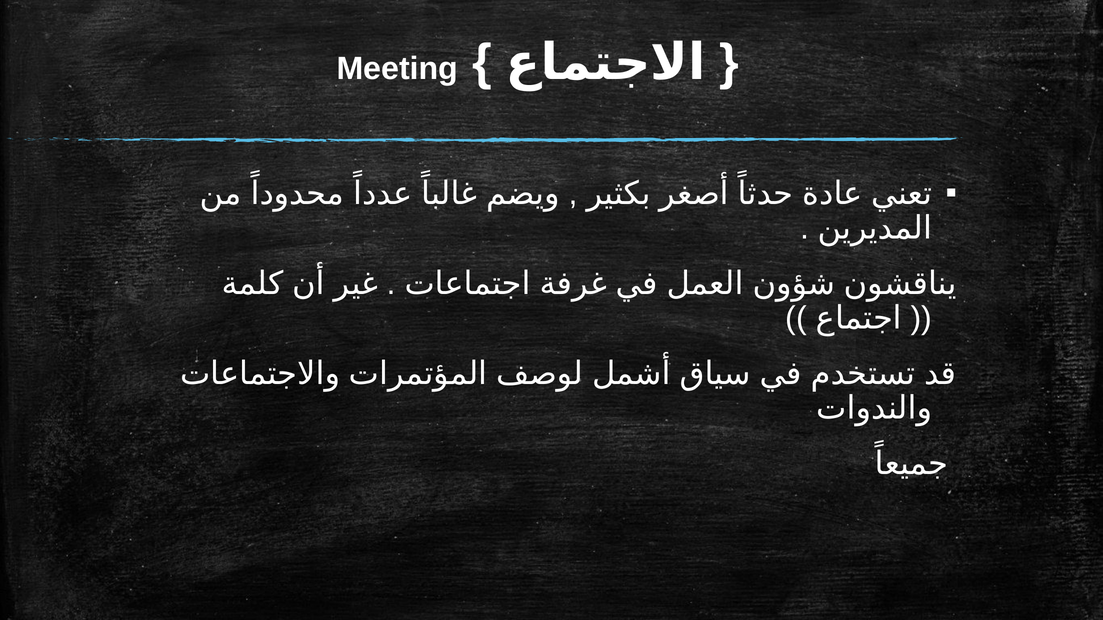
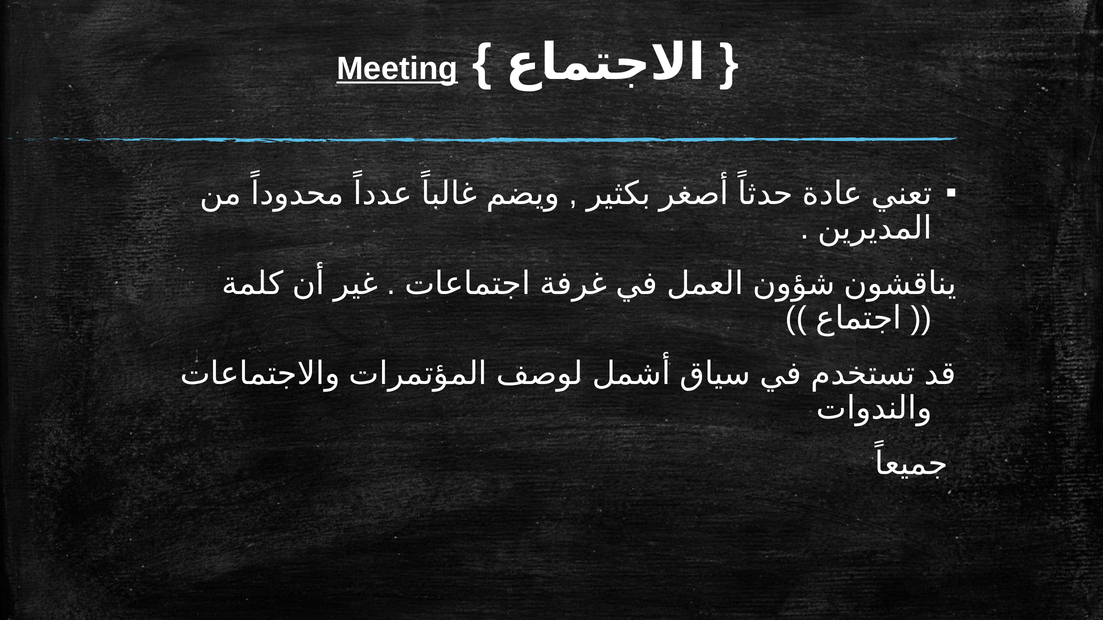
Meeting underline: none -> present
